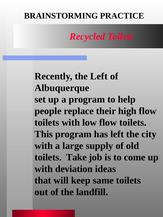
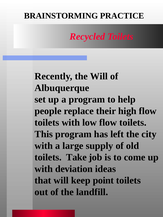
the Left: Left -> Will
same: same -> point
